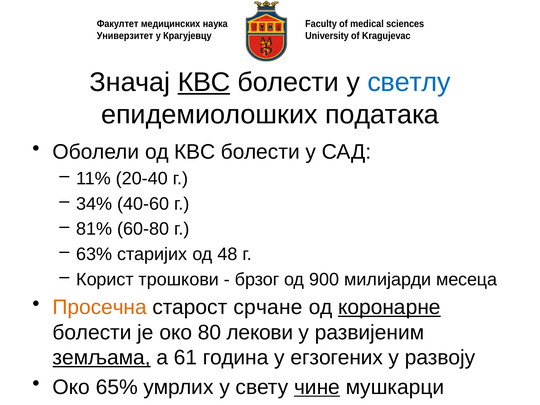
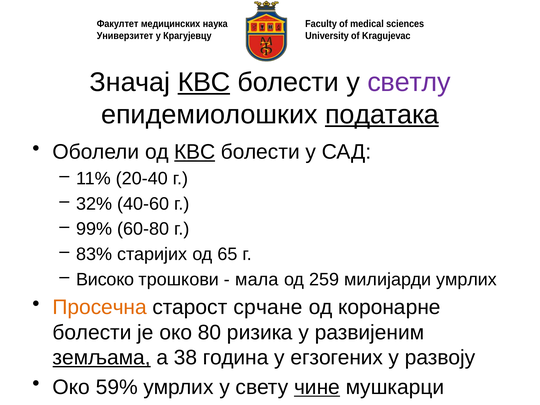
светлу colour: blue -> purple
података underline: none -> present
КВС at (195, 152) underline: none -> present
34%: 34% -> 32%
81%: 81% -> 99%
63%: 63% -> 83%
48: 48 -> 65
Корист: Корист -> Високо
брзог: брзог -> мала
900: 900 -> 259
милијарди месеца: месеца -> умрлих
коронарне underline: present -> none
лекови: лекови -> ризика
61: 61 -> 38
65%: 65% -> 59%
